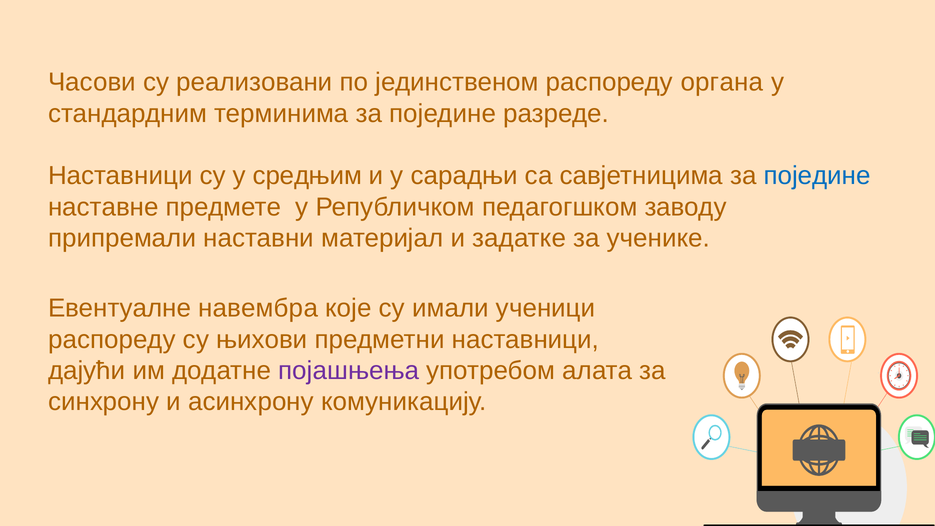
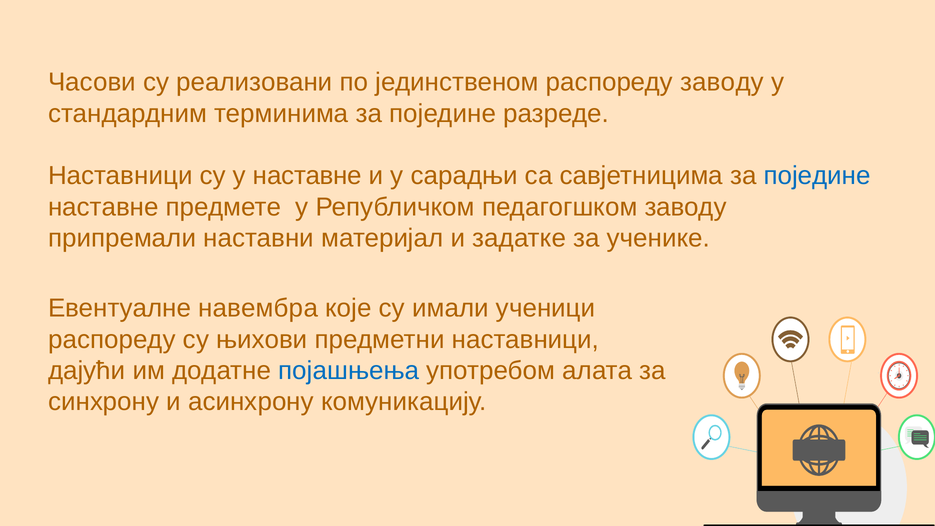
распореду органа: органа -> заводу
у средњим: средњим -> наставне
појашњења colour: purple -> blue
